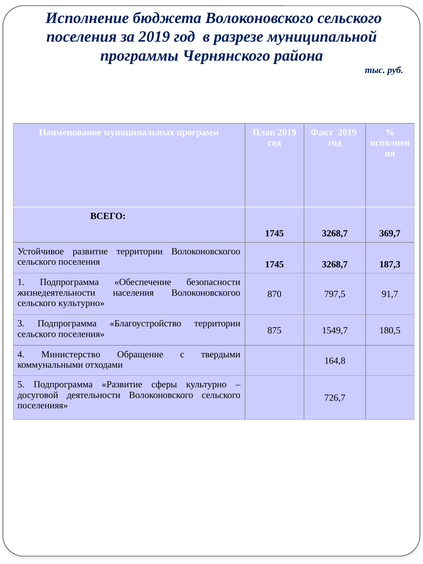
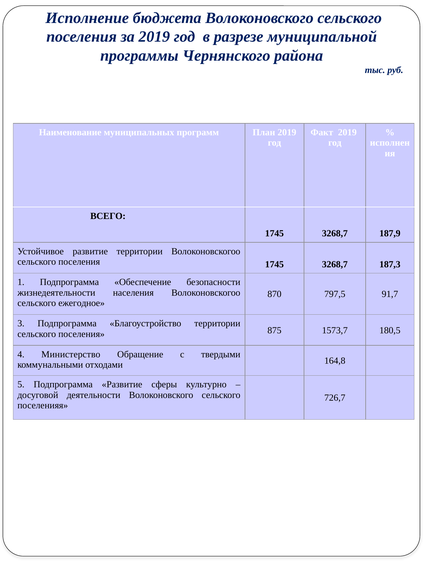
369,7: 369,7 -> 187,9
сельского культурно: культурно -> ежегодное
1549,7: 1549,7 -> 1573,7
